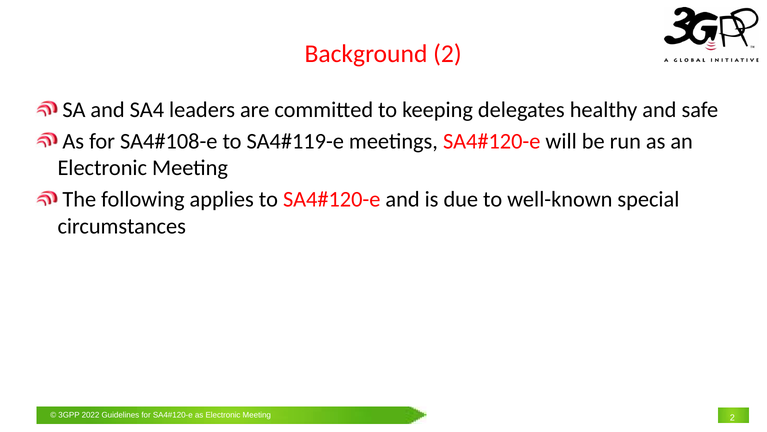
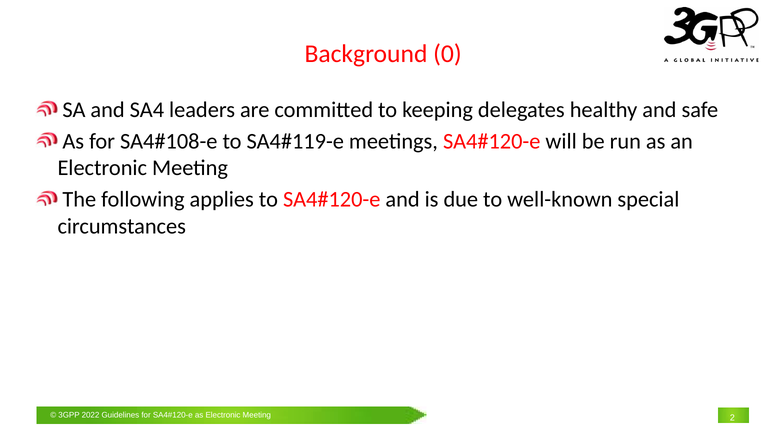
Background 2: 2 -> 0
